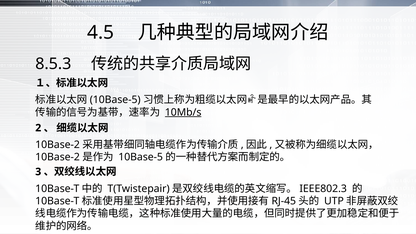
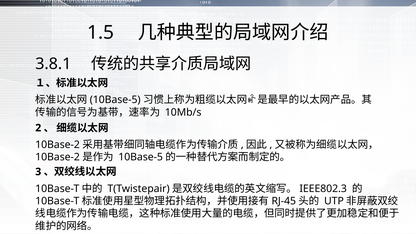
4.5: 4.5 -> 1.5
8.5.3: 8.5.3 -> 3.8.1
10Mb/s underline: present -> none
